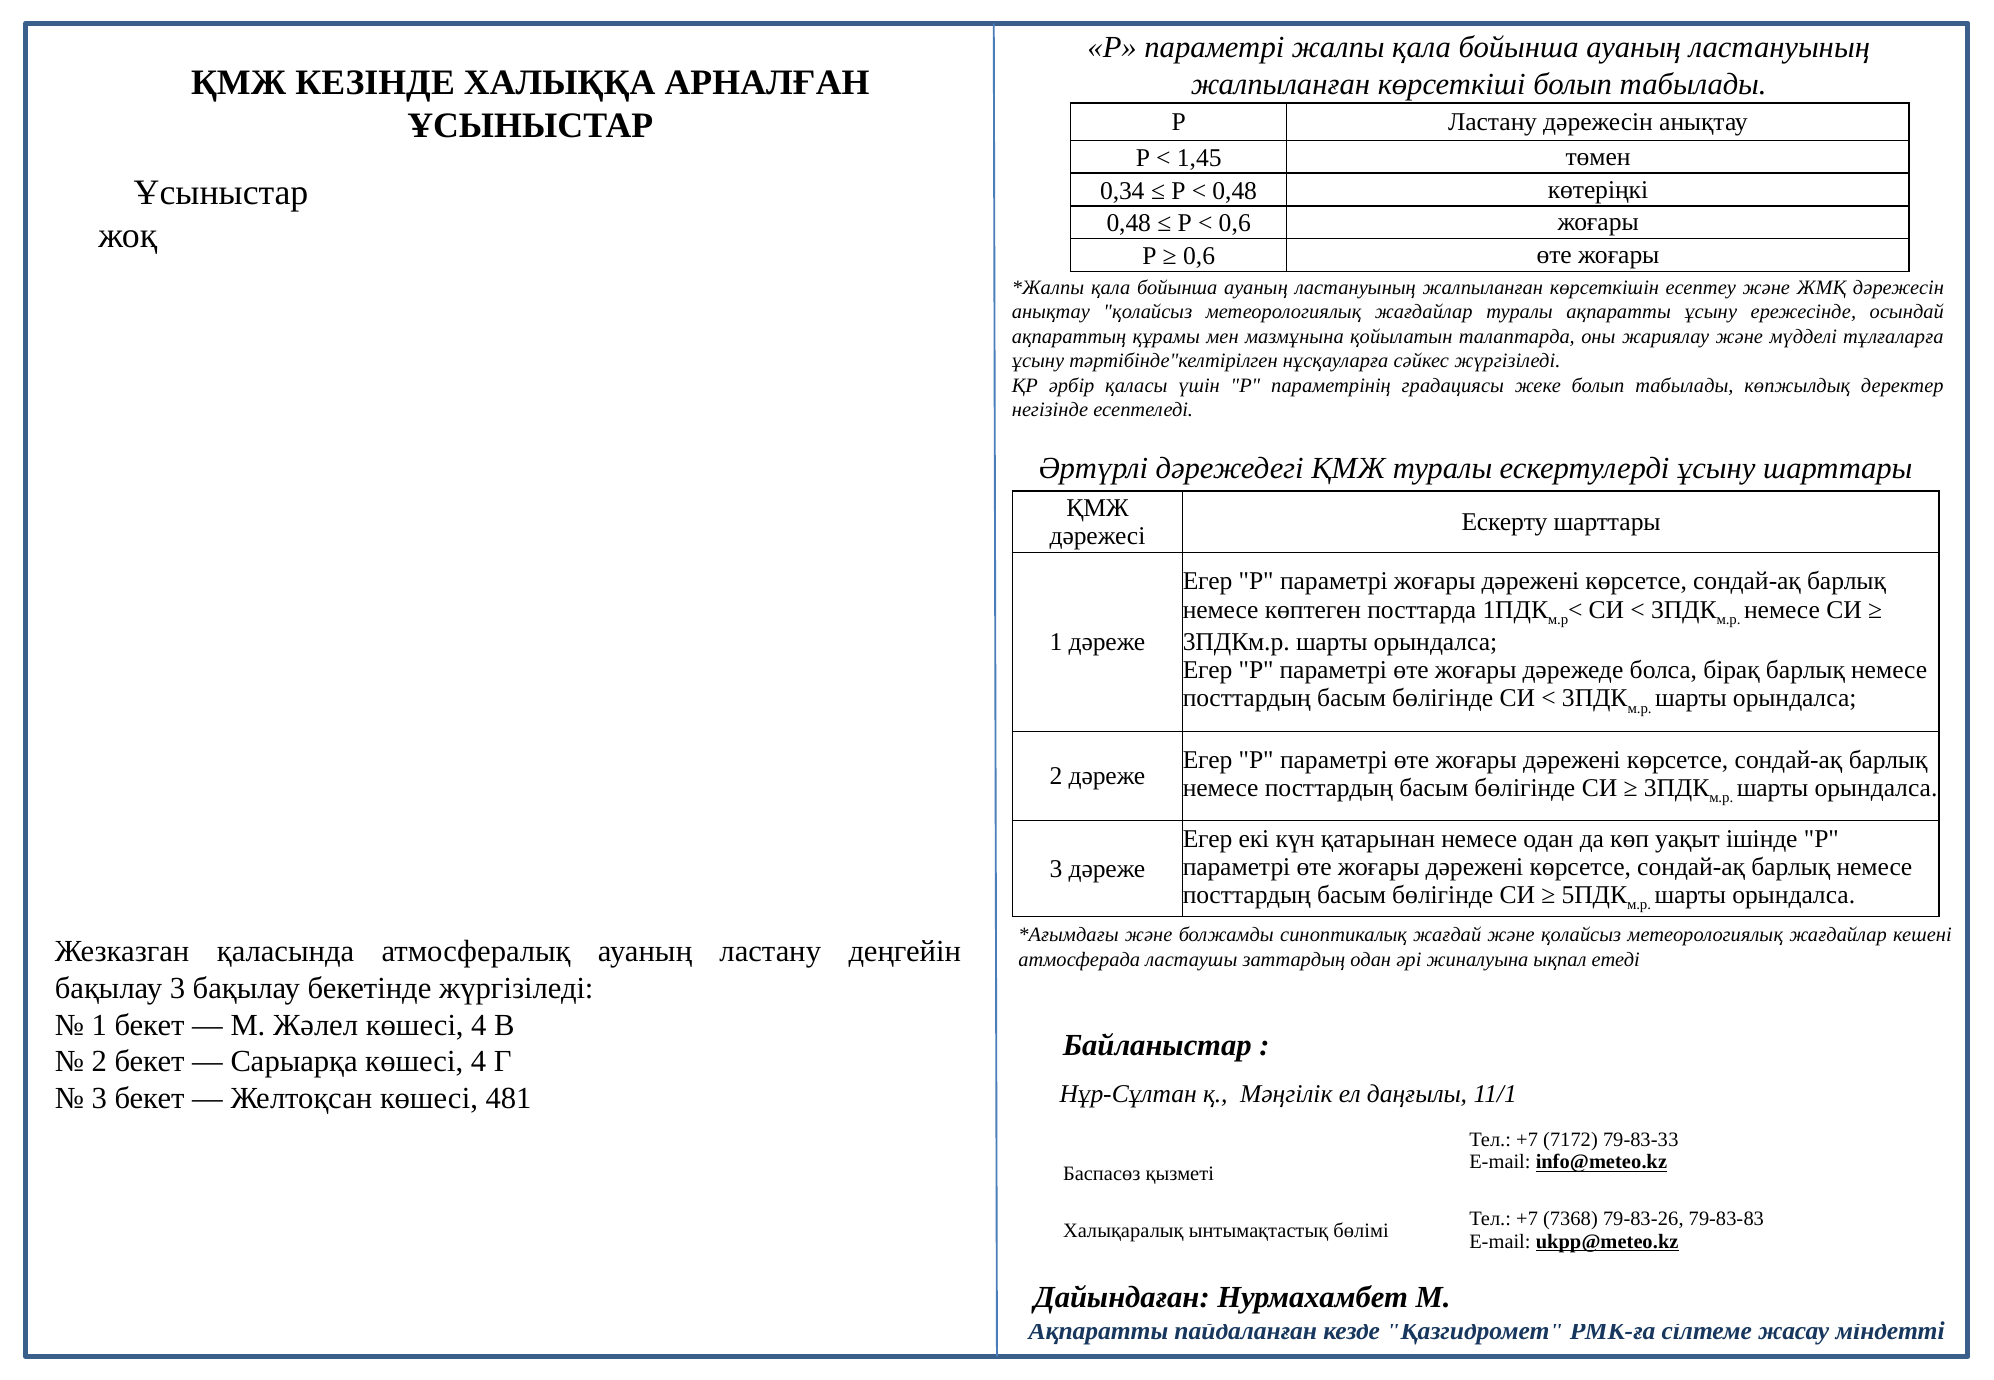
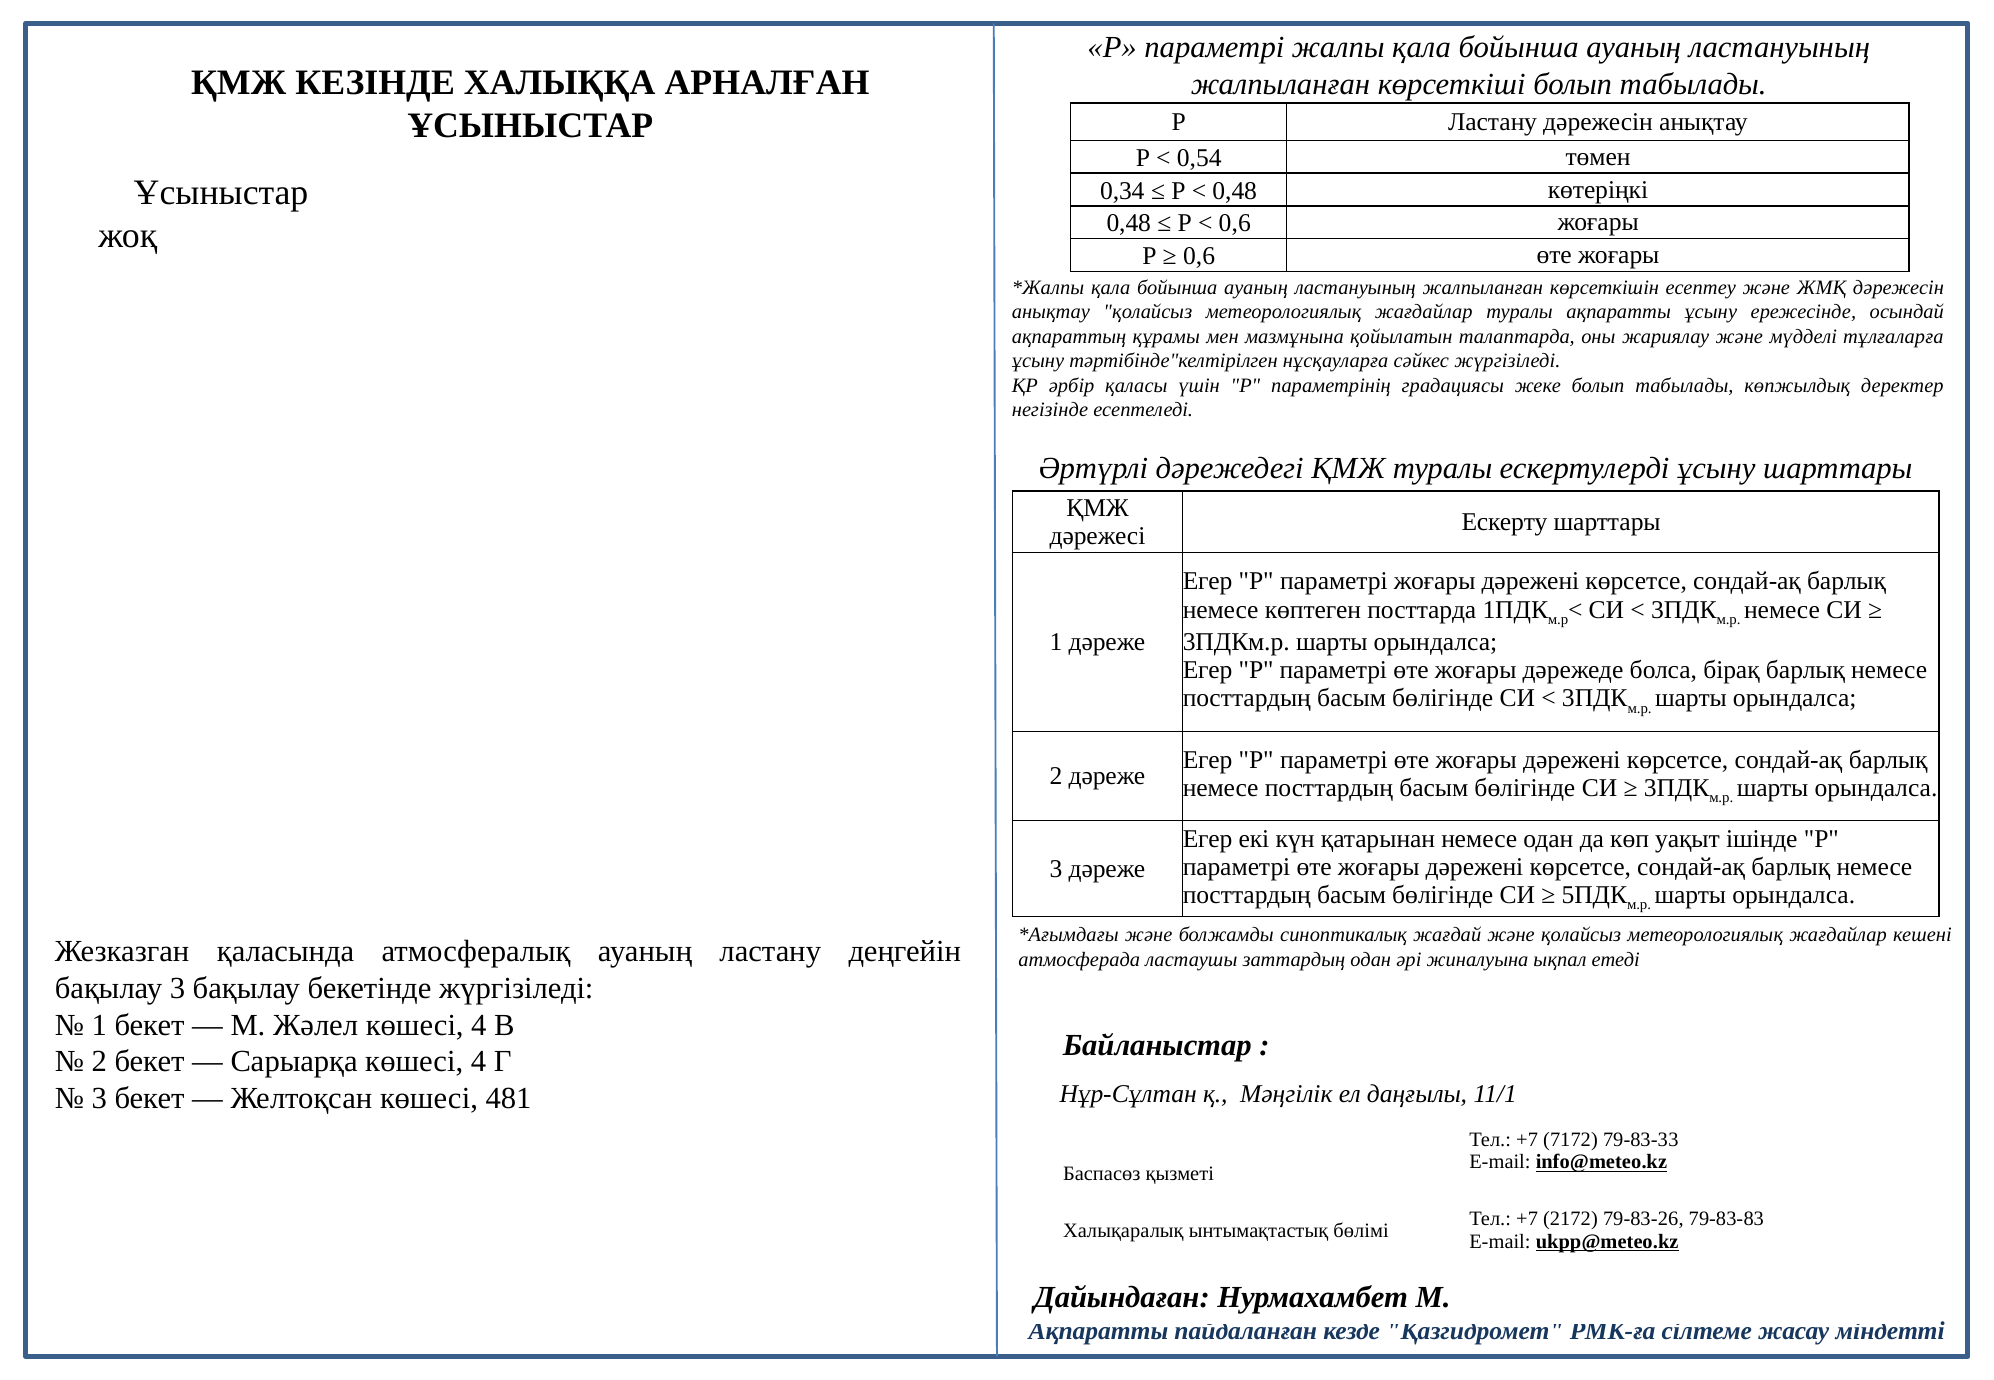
1,45: 1,45 -> 0,54
7368: 7368 -> 2172
